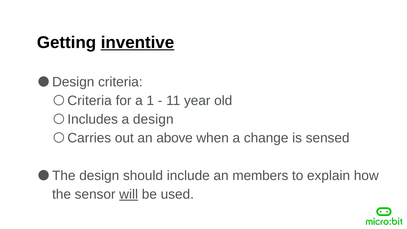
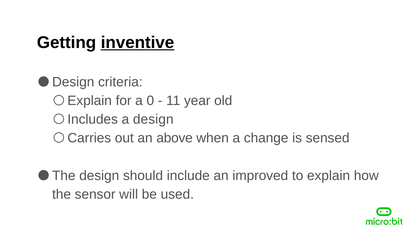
Criteria at (90, 101): Criteria -> Explain
1: 1 -> 0
members: members -> improved
will underline: present -> none
